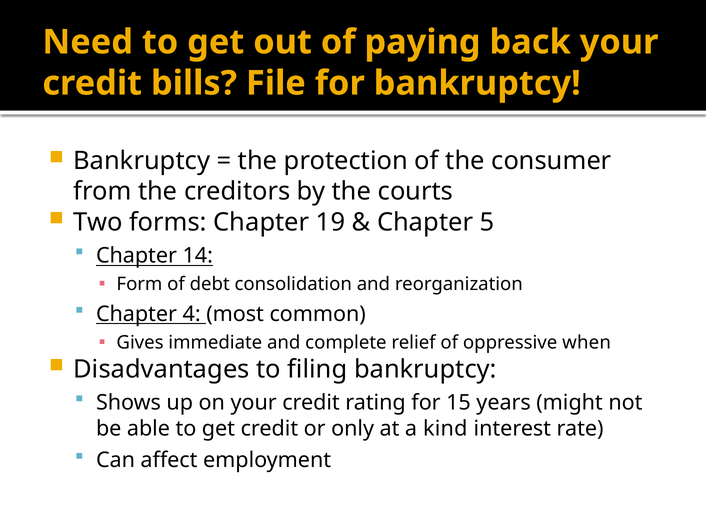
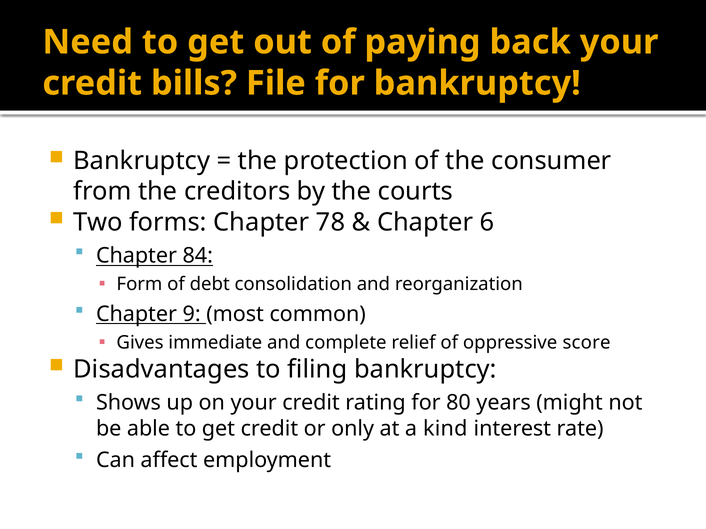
19: 19 -> 78
5: 5 -> 6
14: 14 -> 84
4: 4 -> 9
when: when -> score
15: 15 -> 80
